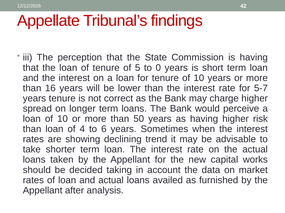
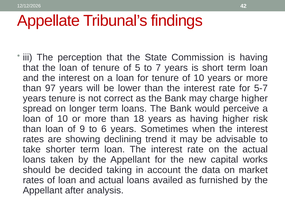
0: 0 -> 7
16: 16 -> 97
50: 50 -> 18
4: 4 -> 9
